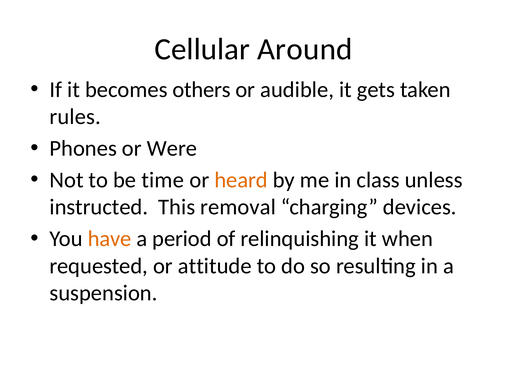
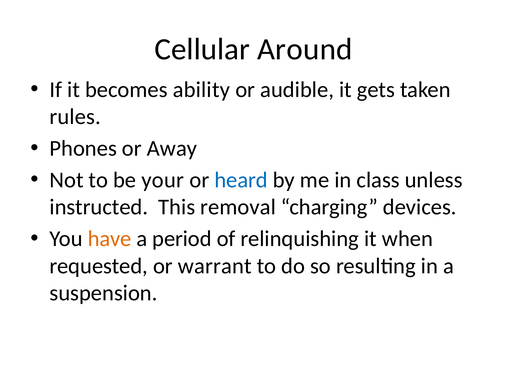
others: others -> ability
Were: Were -> Away
time: time -> your
heard colour: orange -> blue
attitude: attitude -> warrant
